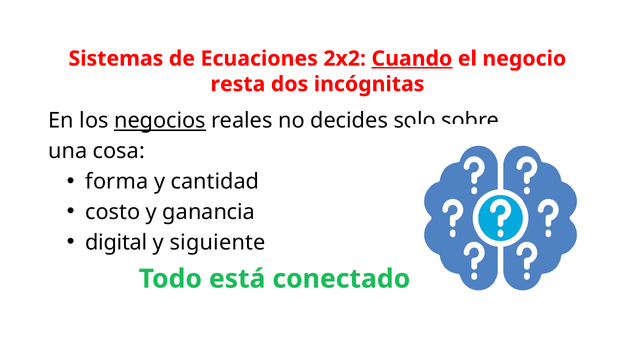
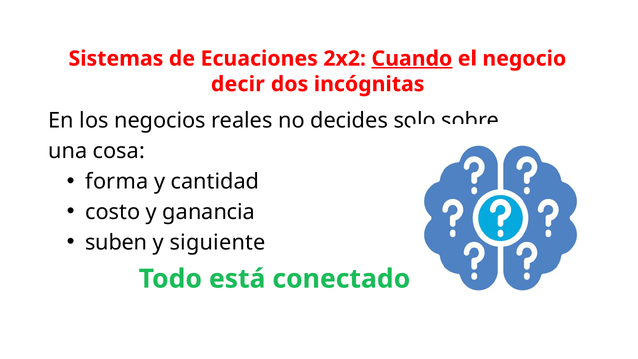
resta: resta -> decir
negocios underline: present -> none
digital: digital -> suben
